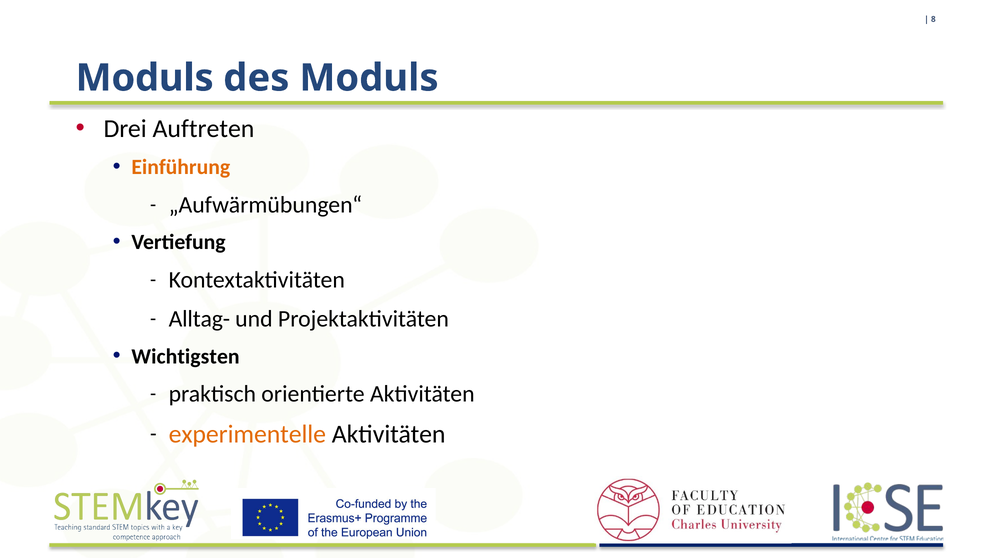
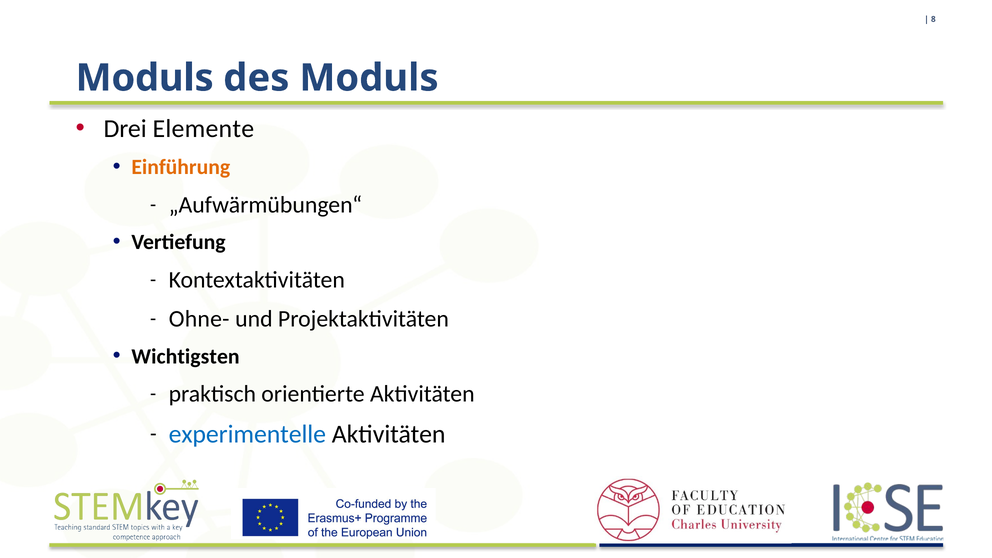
Auftreten: Auftreten -> Elemente
Alltag-: Alltag- -> Ohne-
experimentelle colour: orange -> blue
